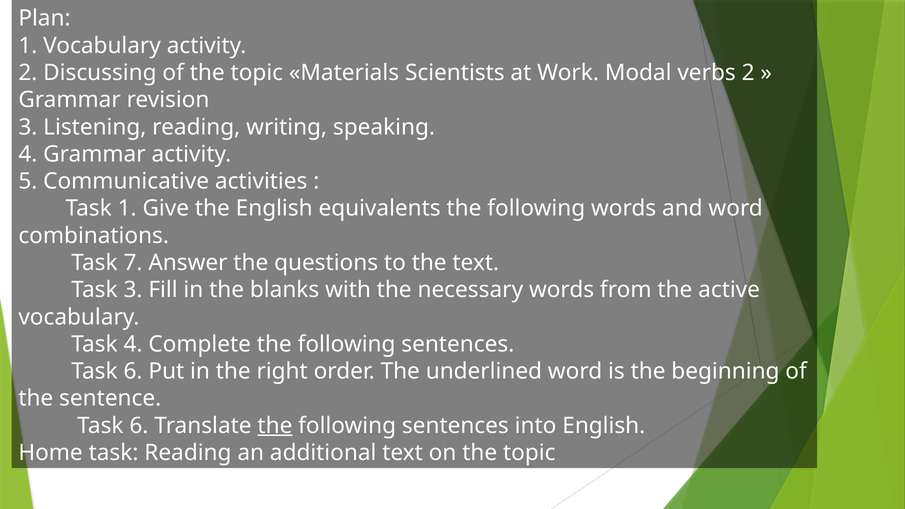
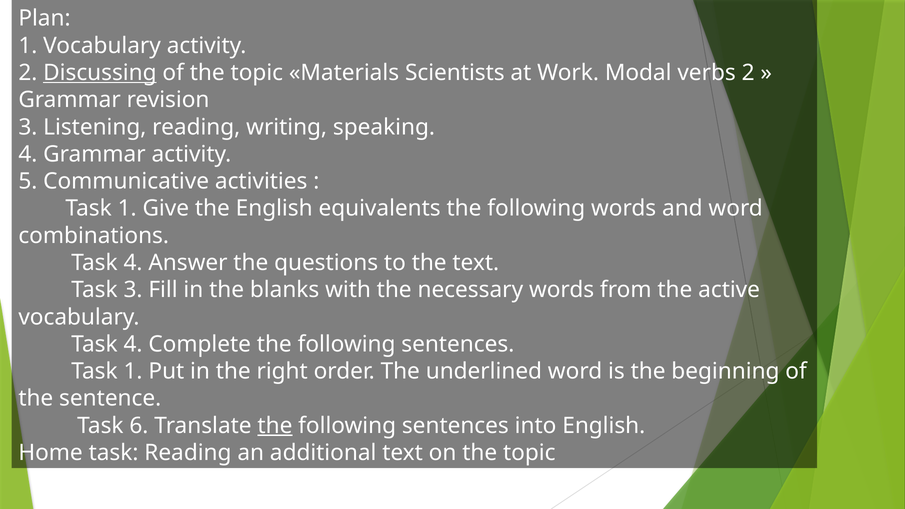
Discussing underline: none -> present
7 at (133, 263): 7 -> 4
6 at (133, 371): 6 -> 1
